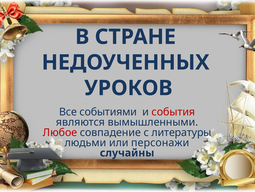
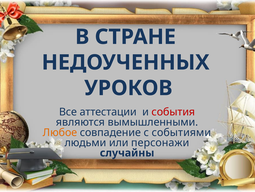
событиями: событиями -> аттестации
Любое colour: red -> orange
литературы: литературы -> событиями
